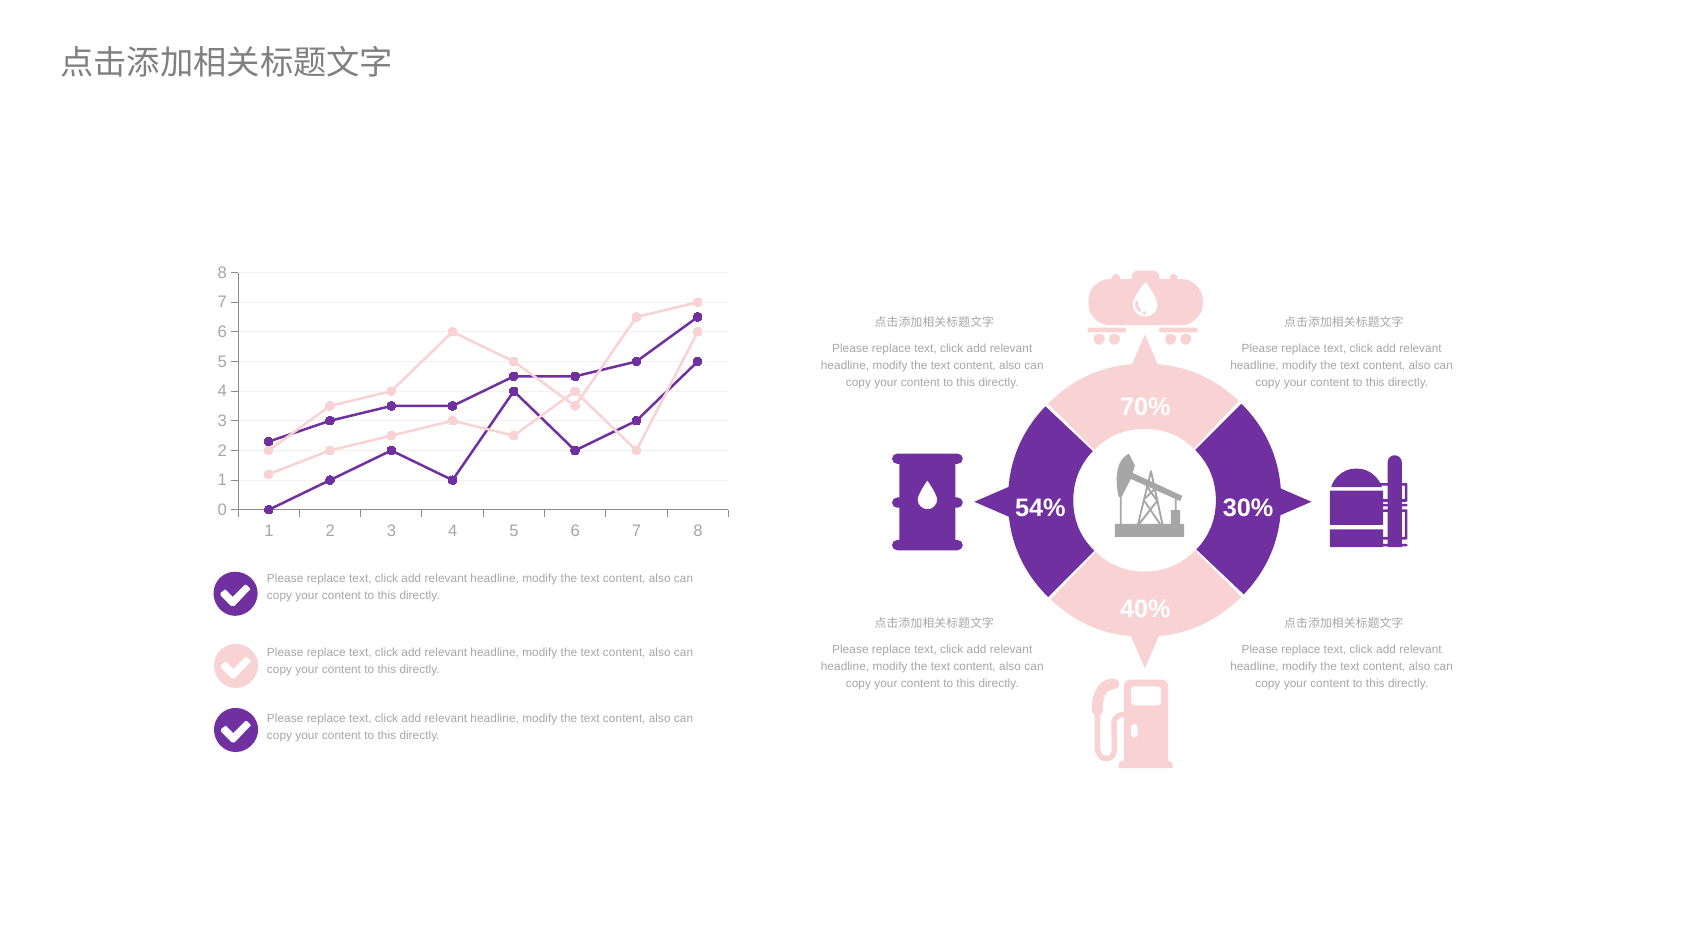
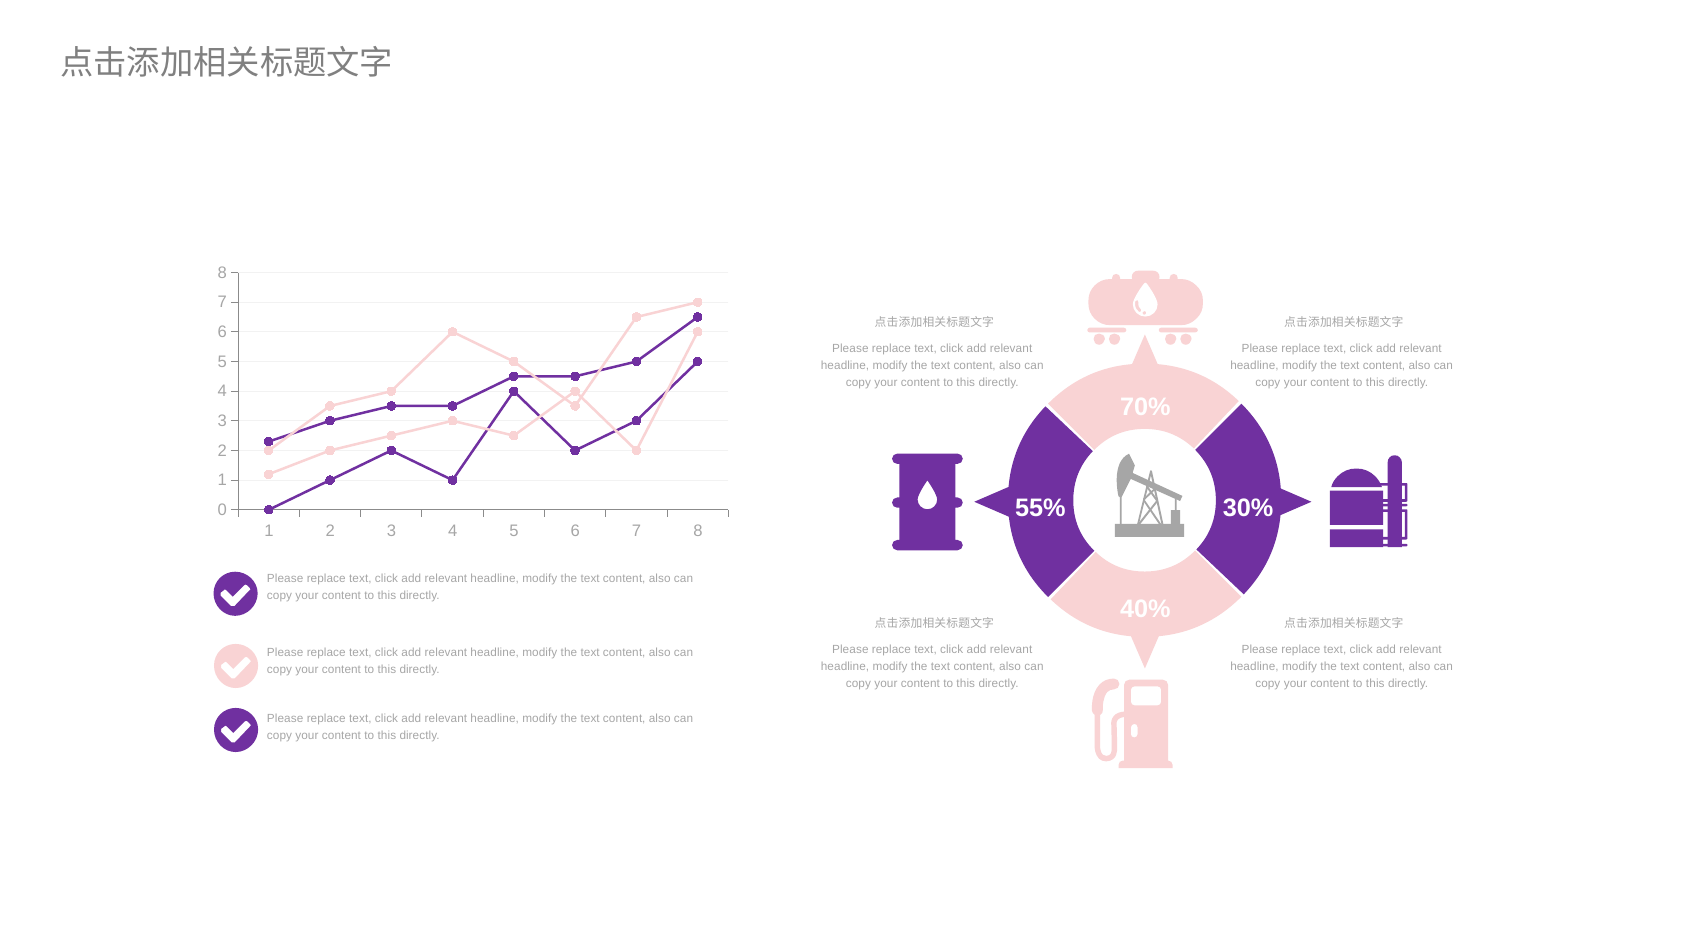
54%: 54% -> 55%
